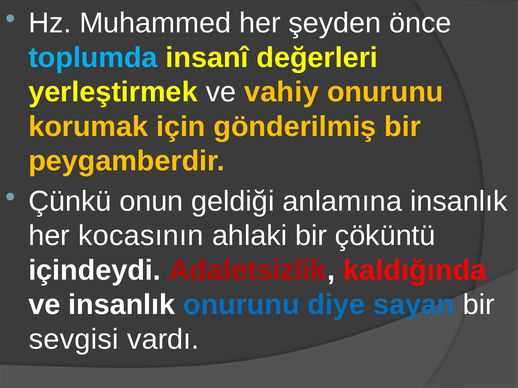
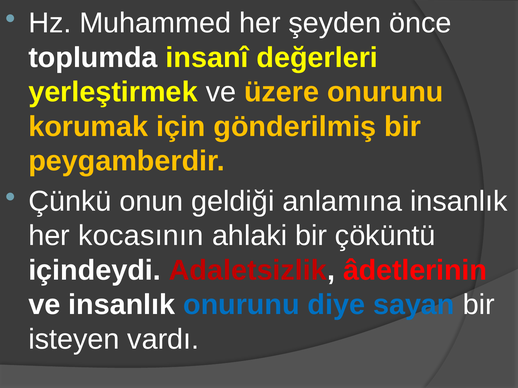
toplumda colour: light blue -> white
vahiy: vahiy -> üzere
kaldığında: kaldığında -> âdetlerinin
sevgisi: sevgisi -> isteyen
